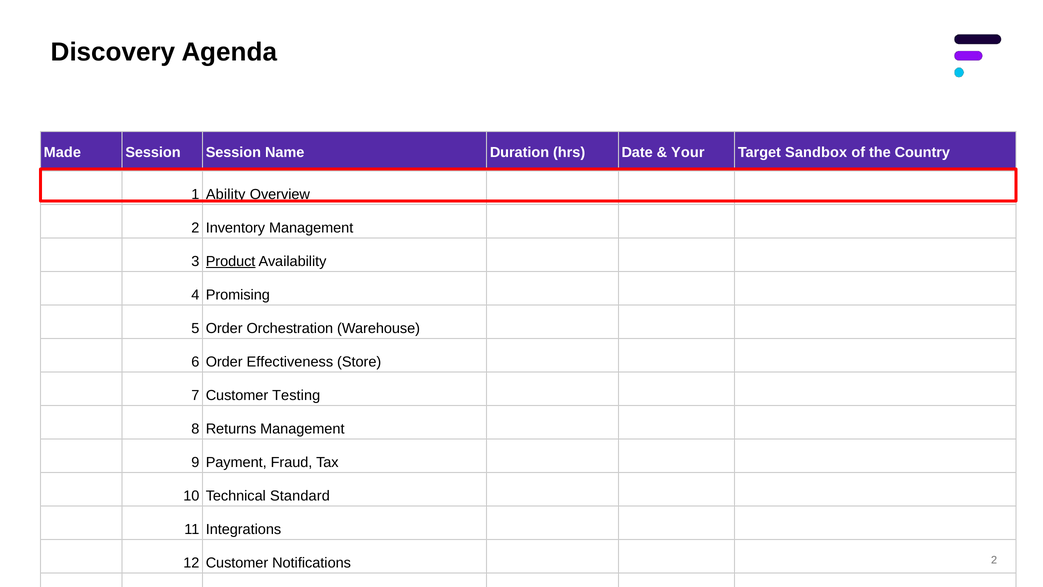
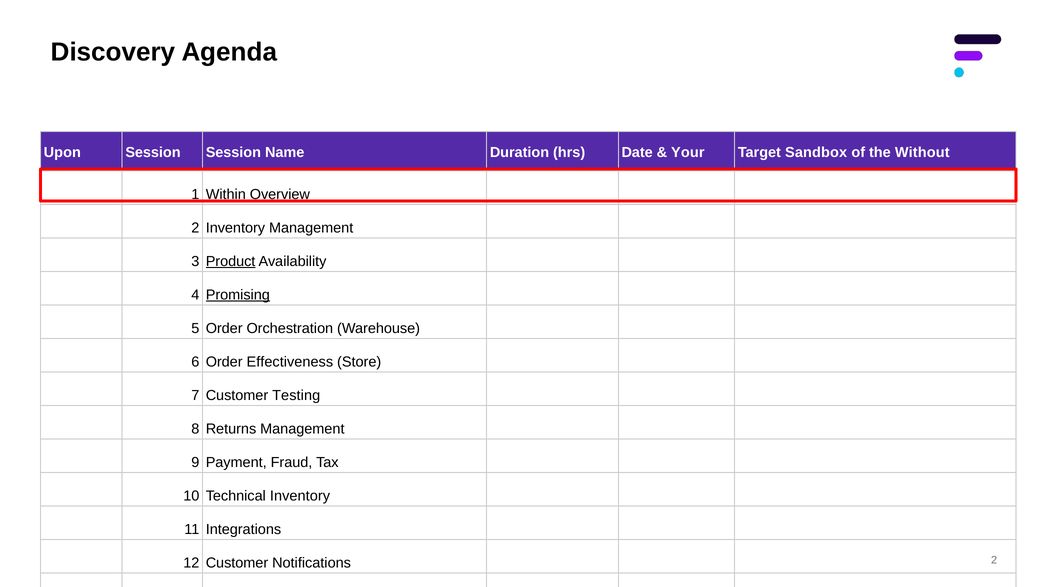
Made: Made -> Upon
Country: Country -> Without
Ability: Ability -> Within
Promising underline: none -> present
Technical Standard: Standard -> Inventory
